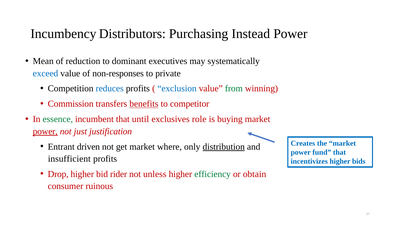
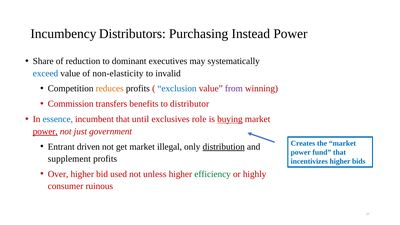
Mean: Mean -> Share
non-responses: non-responses -> non-elasticity
private: private -> invalid
reduces colour: blue -> orange
from colour: green -> purple
benefits underline: present -> none
competitor: competitor -> distributor
essence colour: green -> blue
buying underline: none -> present
justification: justification -> government
where: where -> illegal
insufficient: insufficient -> supplement
Drop: Drop -> Over
rider: rider -> used
obtain: obtain -> highly
